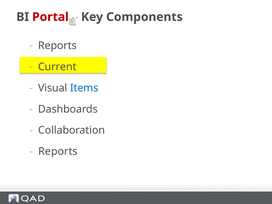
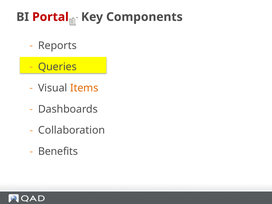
Current: Current -> Queries
Items colour: blue -> orange
Reports at (58, 151): Reports -> Benefits
